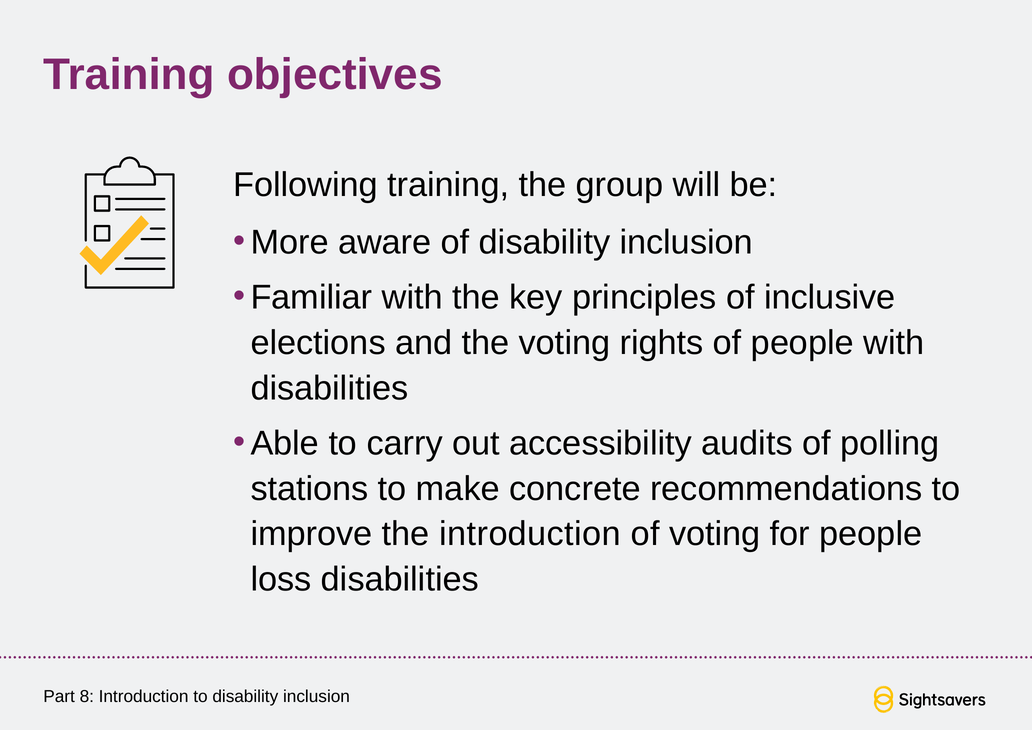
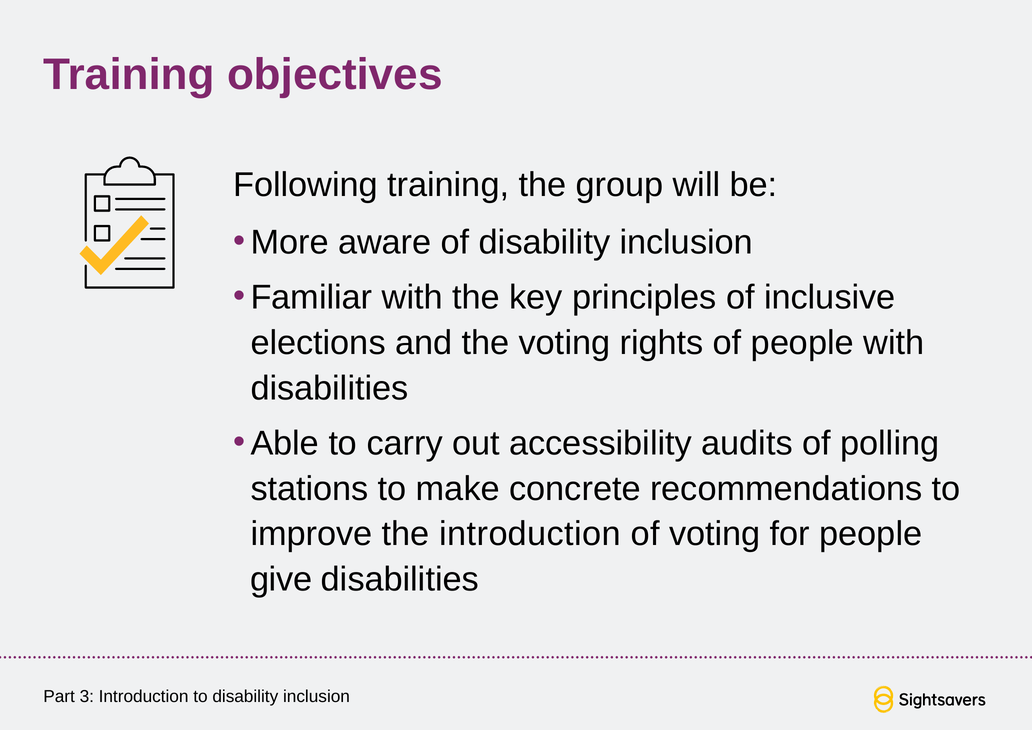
loss: loss -> give
8: 8 -> 3
